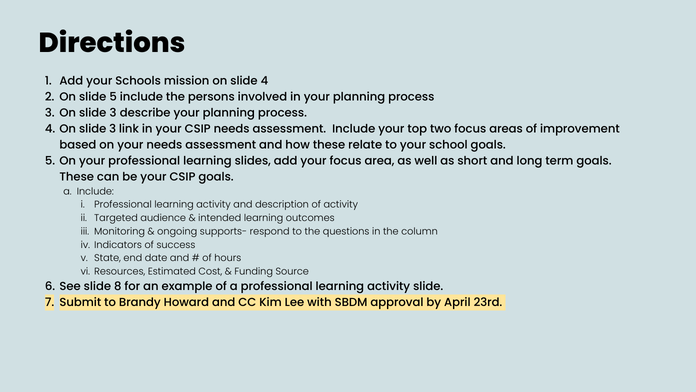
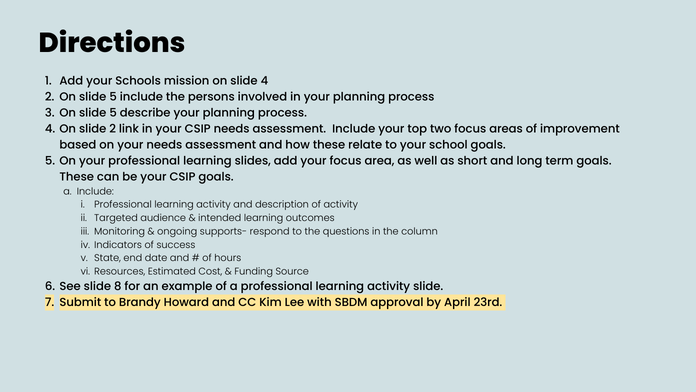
3 at (113, 113): 3 -> 5
4 On slide 3: 3 -> 2
